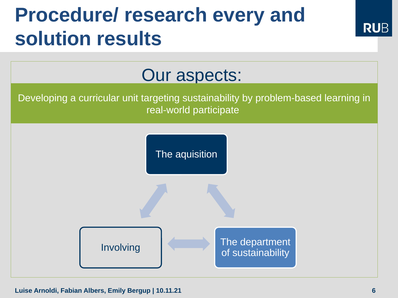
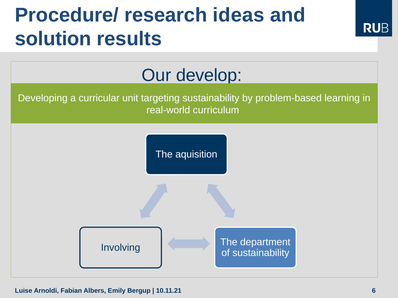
every: every -> ideas
aspects: aspects -> develop
participate: participate -> curriculum
